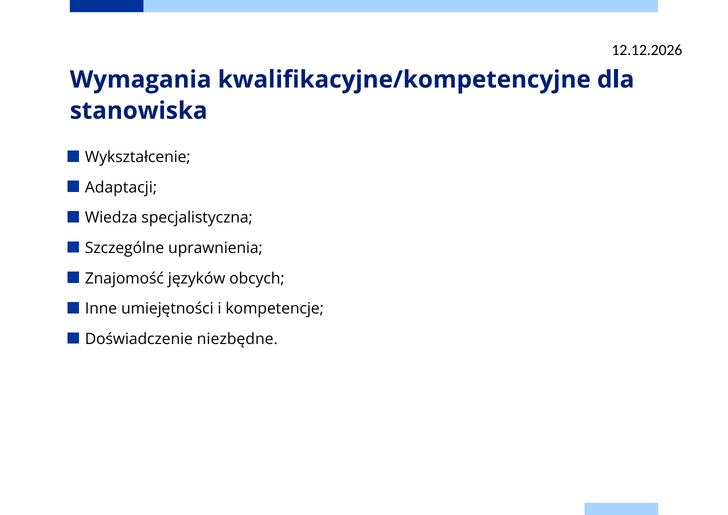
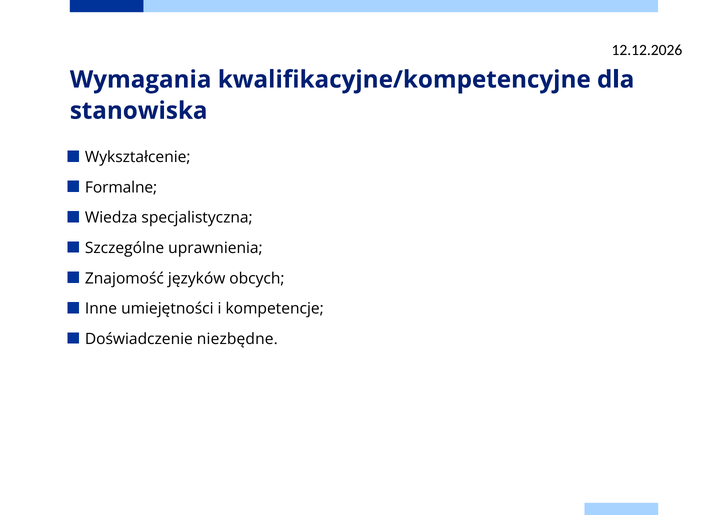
Adaptacji: Adaptacji -> Formalne
